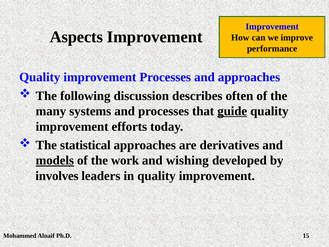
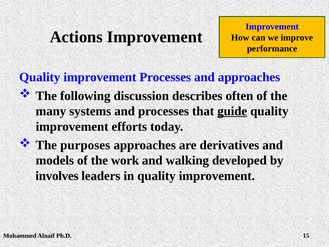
Aspects: Aspects -> Actions
statistical: statistical -> purposes
models underline: present -> none
wishing: wishing -> walking
